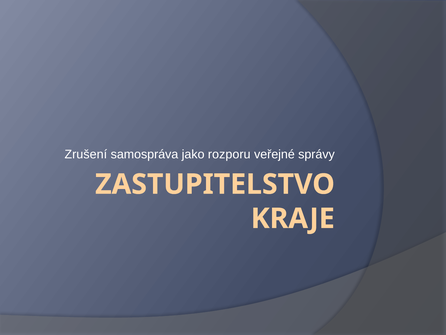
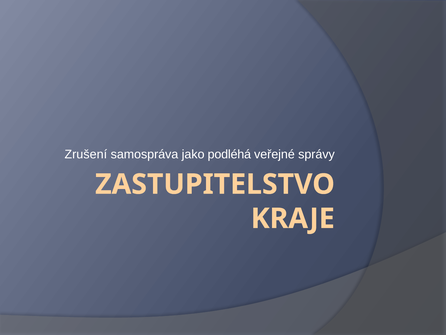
rozporu: rozporu -> podléhá
